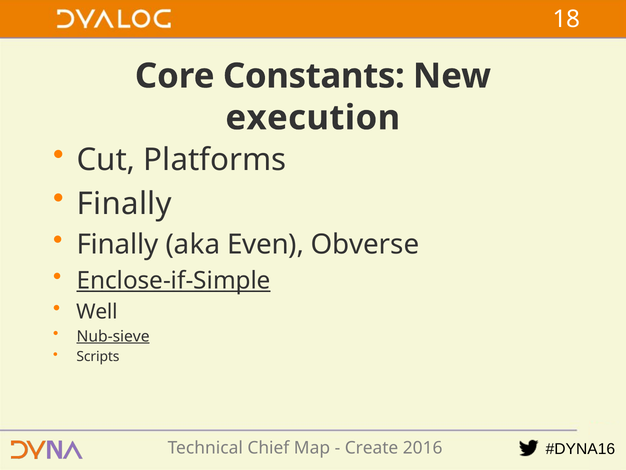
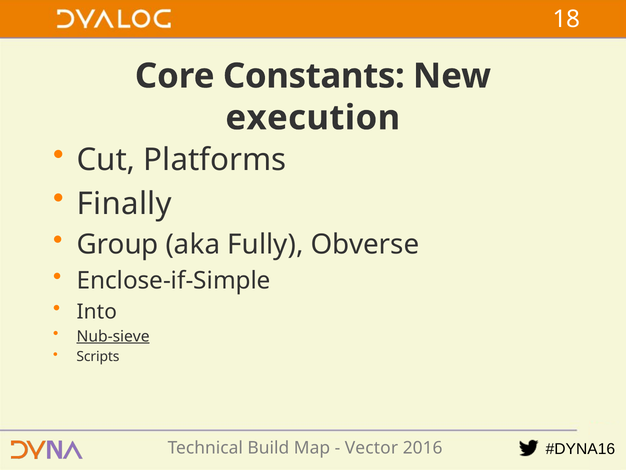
Finally at (118, 244): Finally -> Group
Even: Even -> Fully
Enclose-if-Simple underline: present -> none
Well: Well -> Into
Chief: Chief -> Build
Create: Create -> Vector
